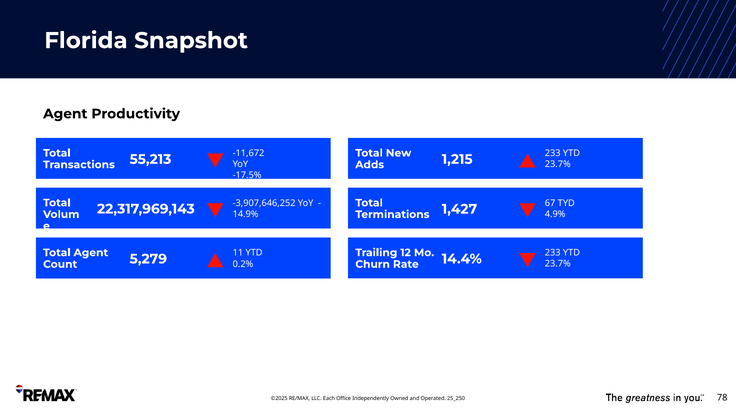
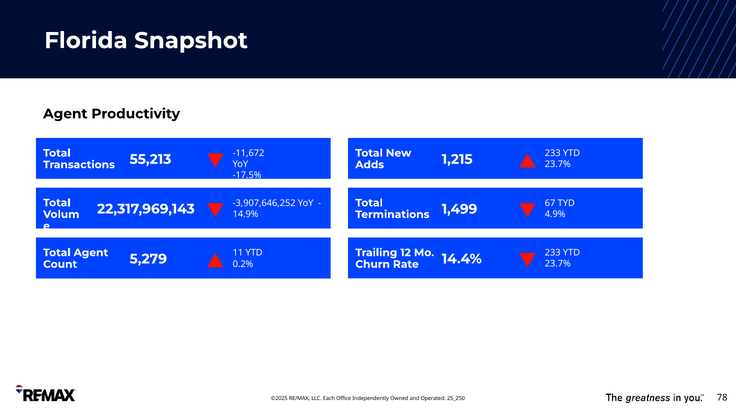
1,427: 1,427 -> 1,499
